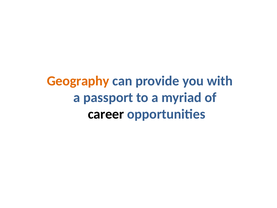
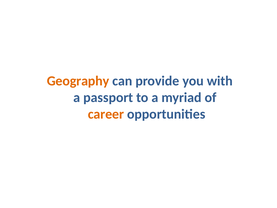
career colour: black -> orange
